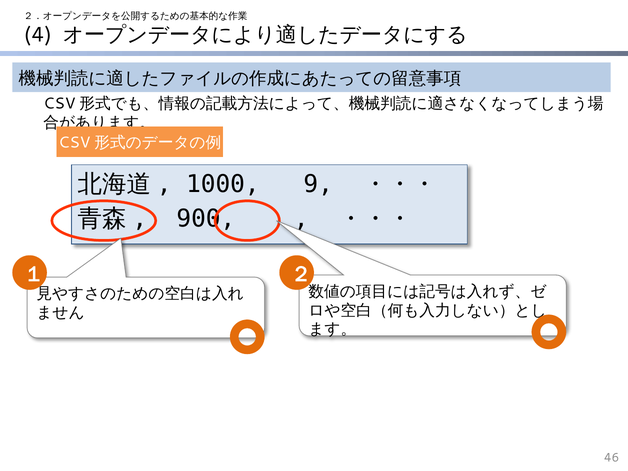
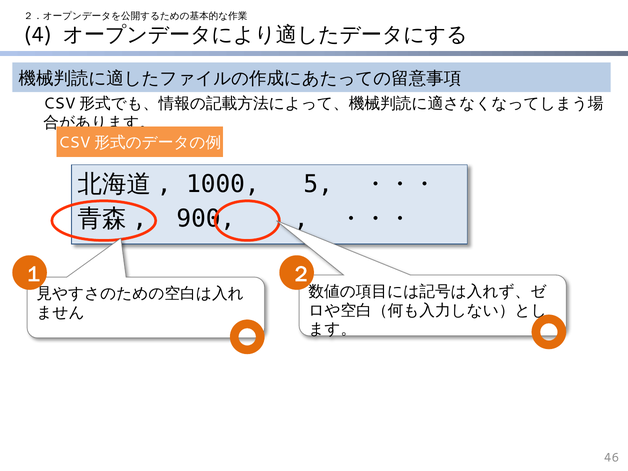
9: 9 -> 5
